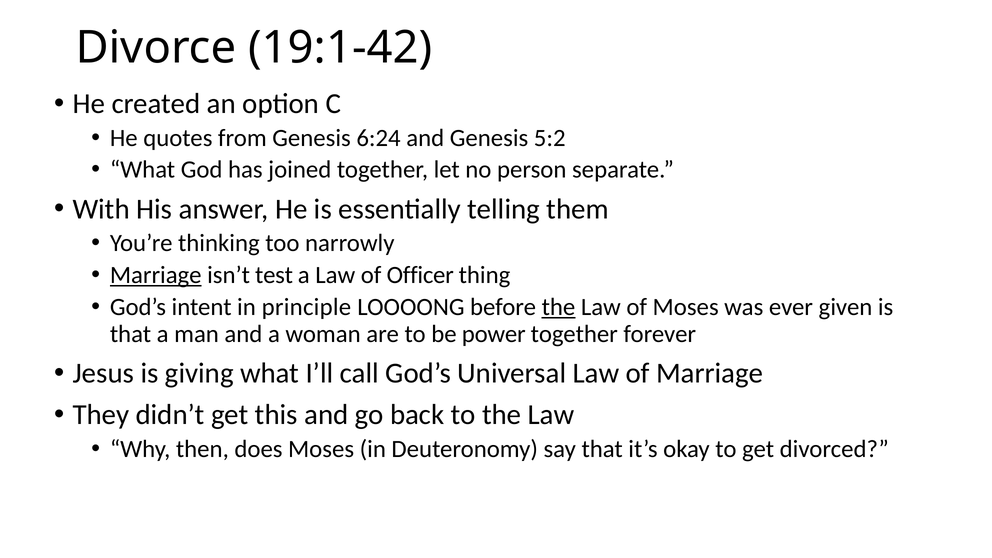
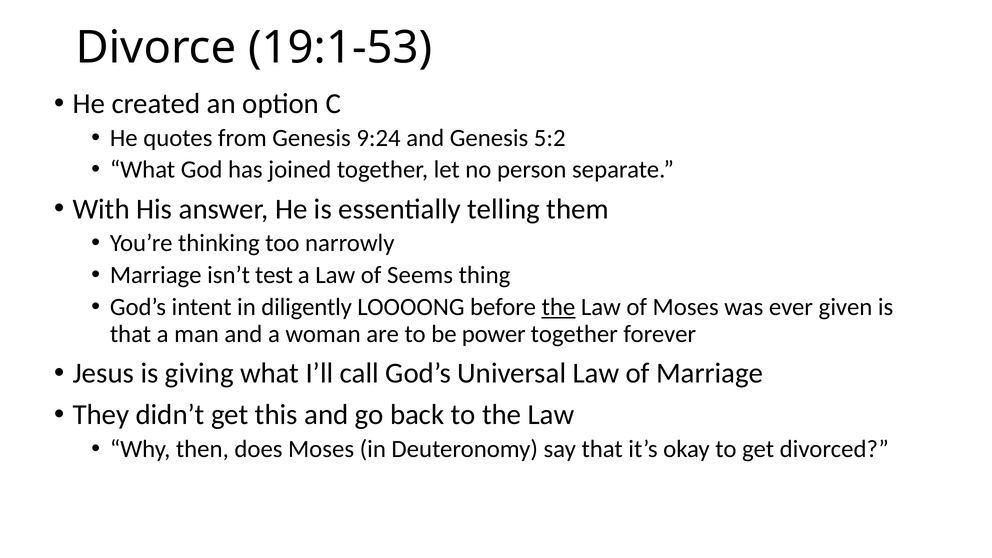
19:1-42: 19:1-42 -> 19:1-53
6:24: 6:24 -> 9:24
Marriage at (156, 275) underline: present -> none
Officer: Officer -> Seems
principle: principle -> diligently
